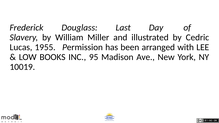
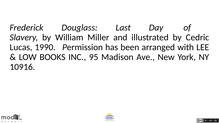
1955: 1955 -> 1990
10019: 10019 -> 10916
